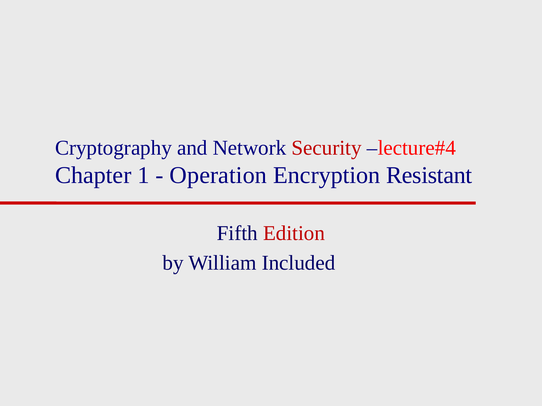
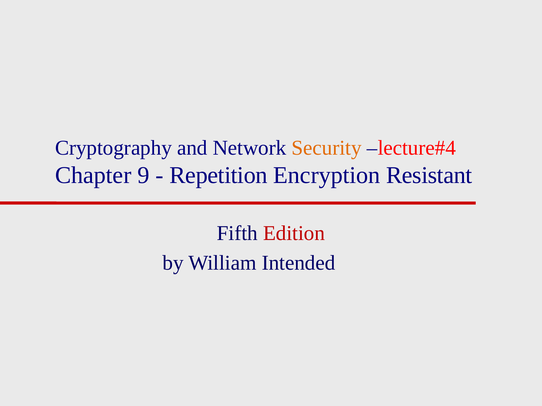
Security colour: red -> orange
1: 1 -> 9
Operation: Operation -> Repetition
Included: Included -> Intended
